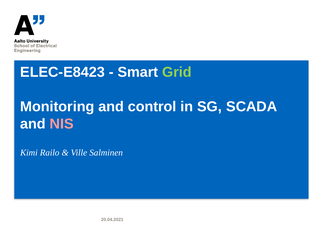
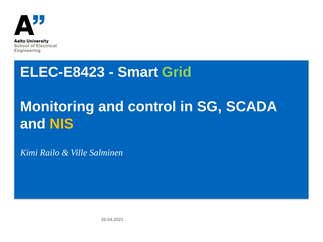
NIS colour: pink -> yellow
